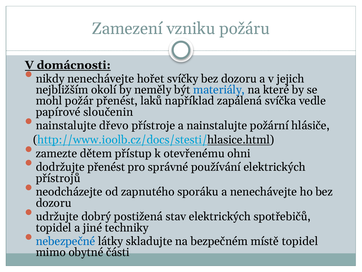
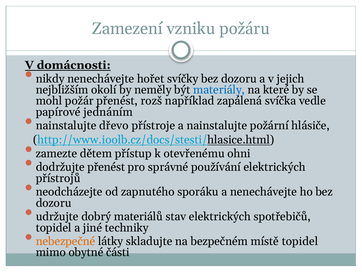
laků: laků -> rozš
sloučenin: sloučenin -> jednáním
postižená: postižená -> materiálů
nebezpečné colour: blue -> orange
